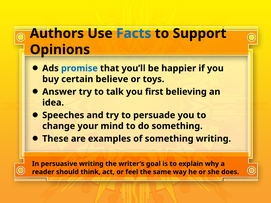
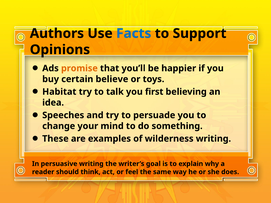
promise colour: blue -> orange
Answer: Answer -> Habitat
of something: something -> wilderness
